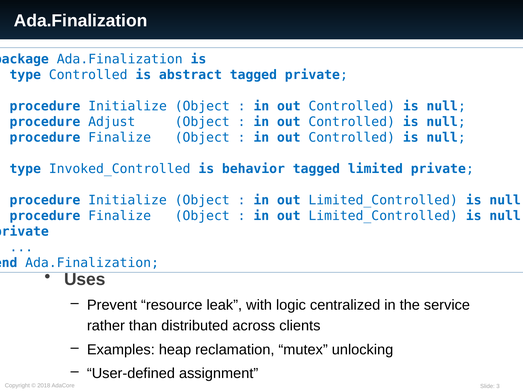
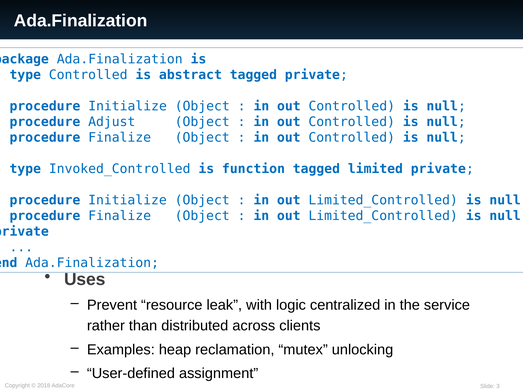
behavior: behavior -> function
